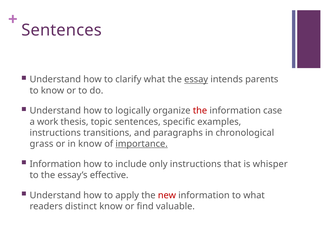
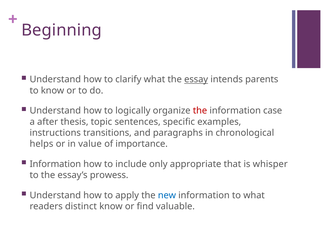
Sentences at (62, 30): Sentences -> Beginning
work: work -> after
grass: grass -> helps
in know: know -> value
importance underline: present -> none
only instructions: instructions -> appropriate
effective: effective -> prowess
new colour: red -> blue
